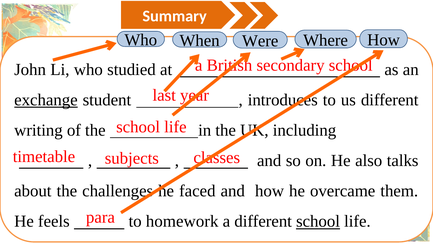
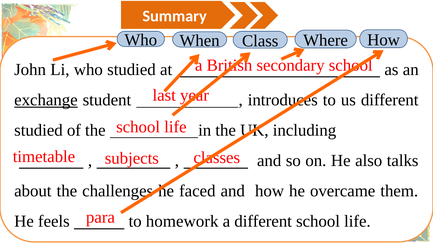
Were: Were -> Class
writing at (38, 130): writing -> studied
school at (318, 221) underline: present -> none
